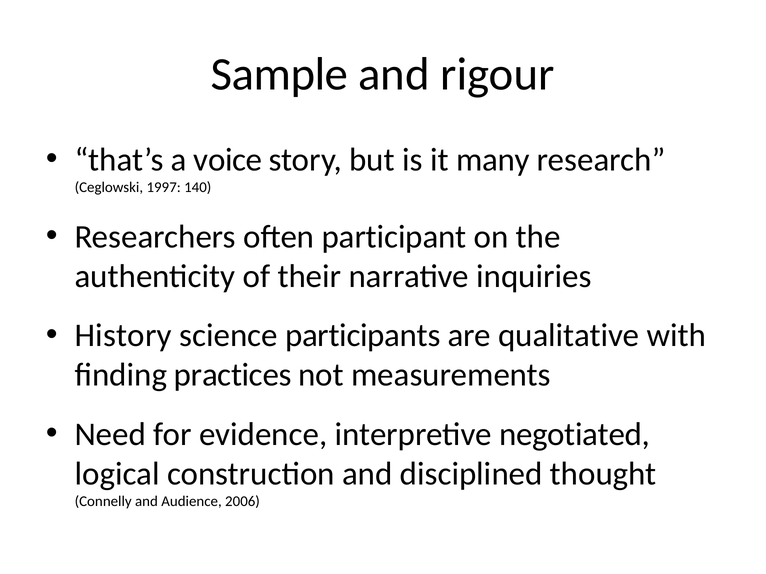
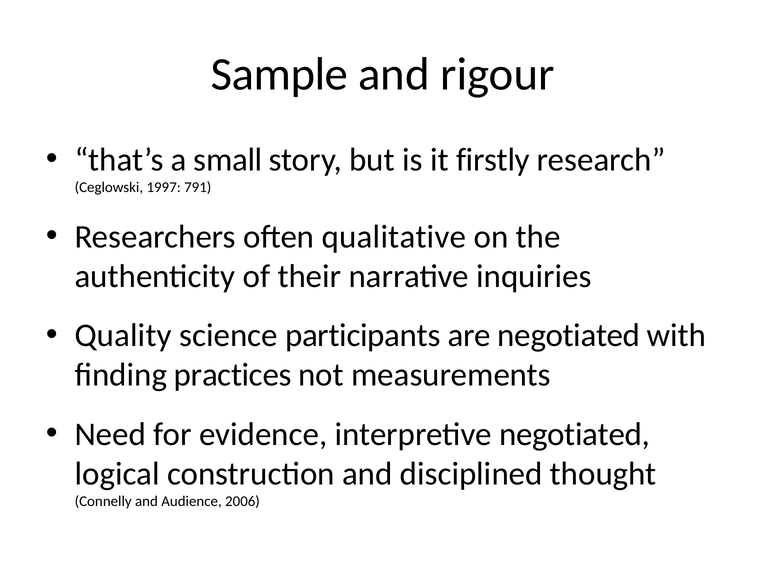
voice: voice -> small
many: many -> firstly
140: 140 -> 791
participant: participant -> qualitative
History: History -> Quality
are qualitative: qualitative -> negotiated
